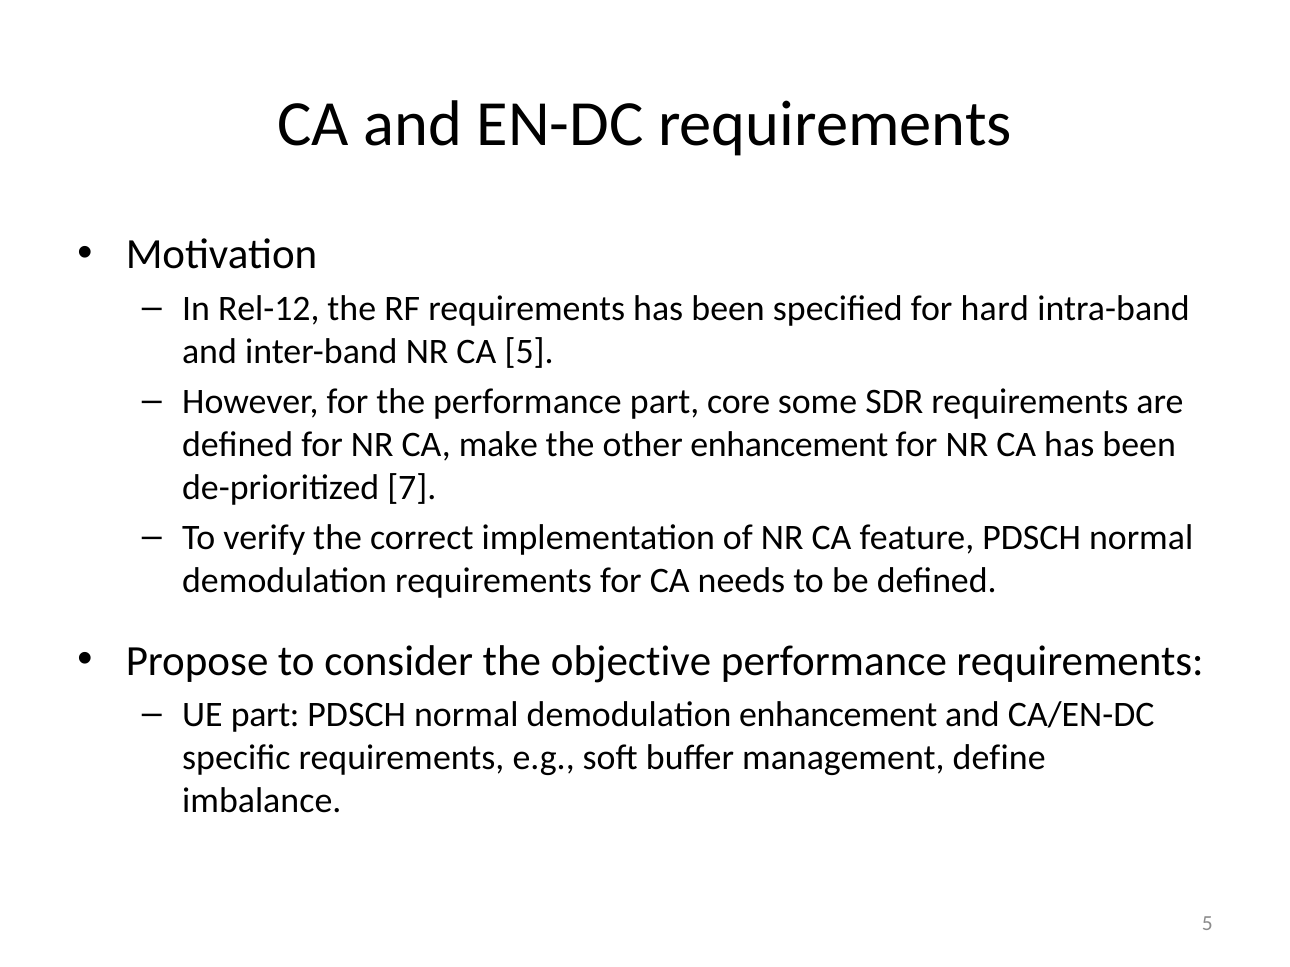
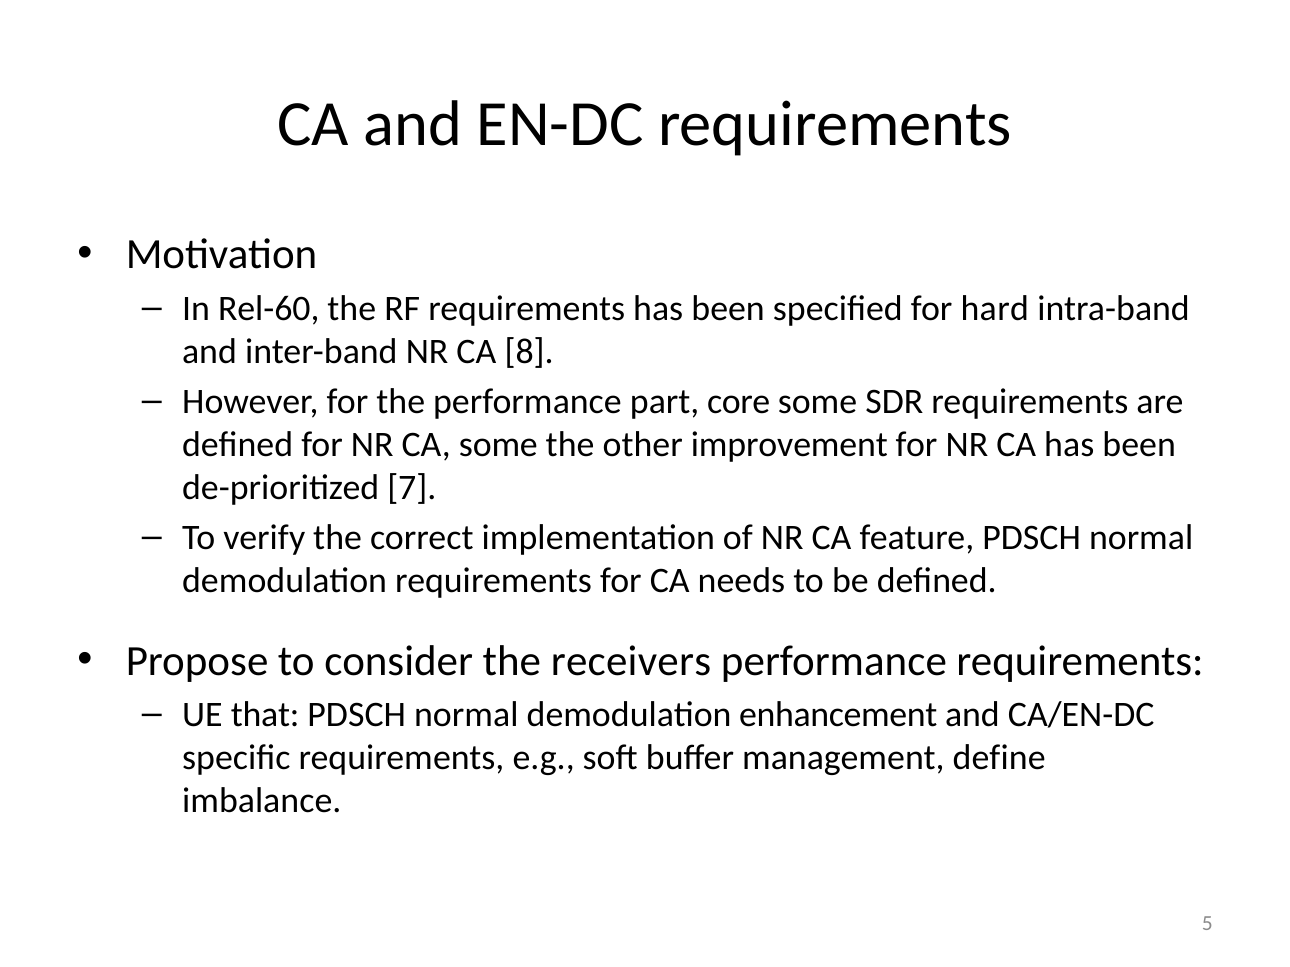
Rel-12: Rel-12 -> Rel-60
CA 5: 5 -> 8
CA make: make -> some
other enhancement: enhancement -> improvement
objective: objective -> receivers
UE part: part -> that
